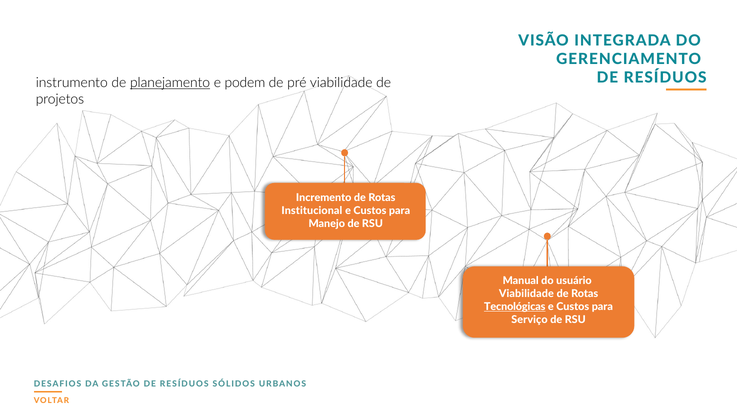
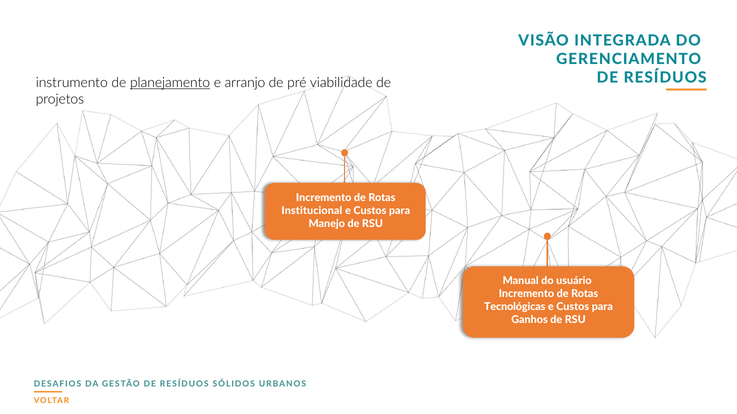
podem: podem -> arranjo
Viabilidade at (526, 294): Viabilidade -> Incremento
Tecnológicas underline: present -> none
Serviço: Serviço -> Ganhos
